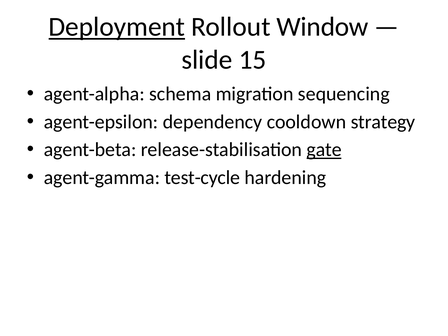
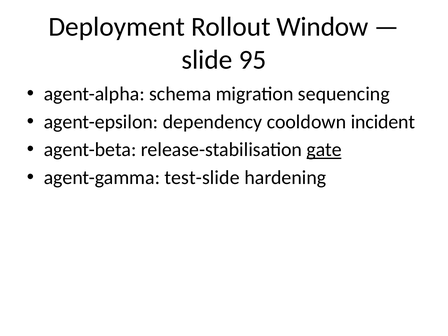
Deployment underline: present -> none
15: 15 -> 95
strategy: strategy -> incident
test-cycle: test-cycle -> test-slide
